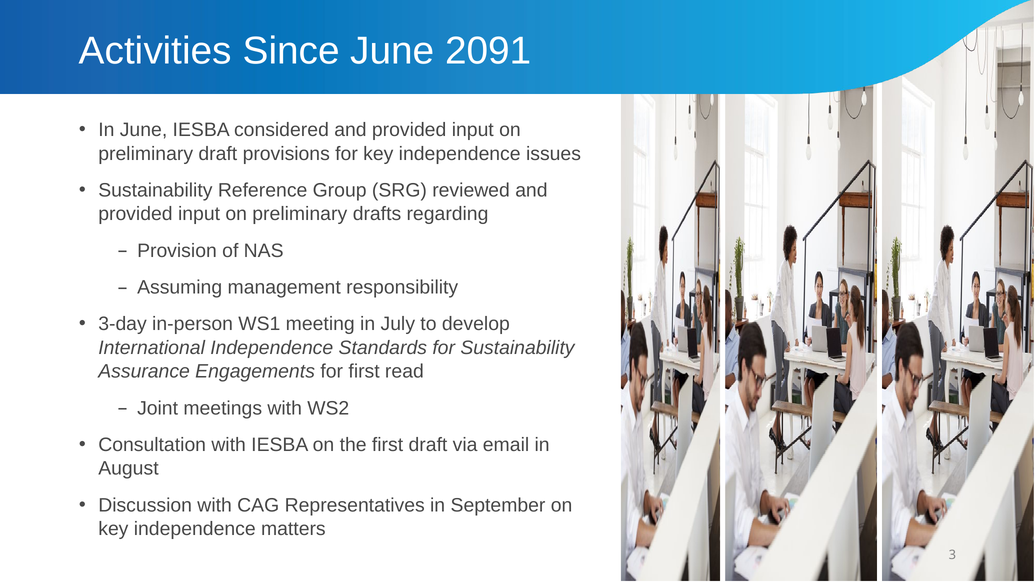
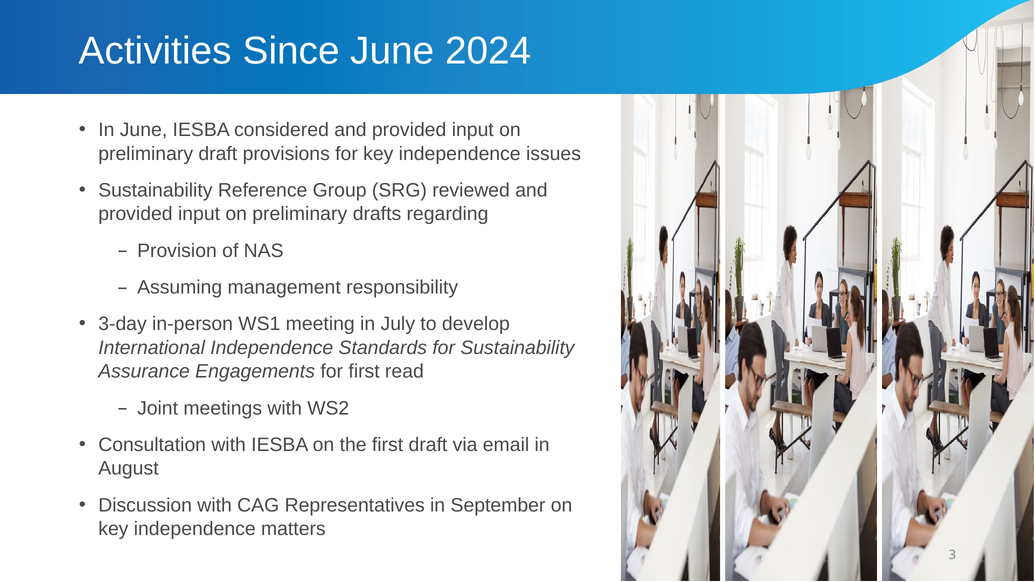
2091: 2091 -> 2024
